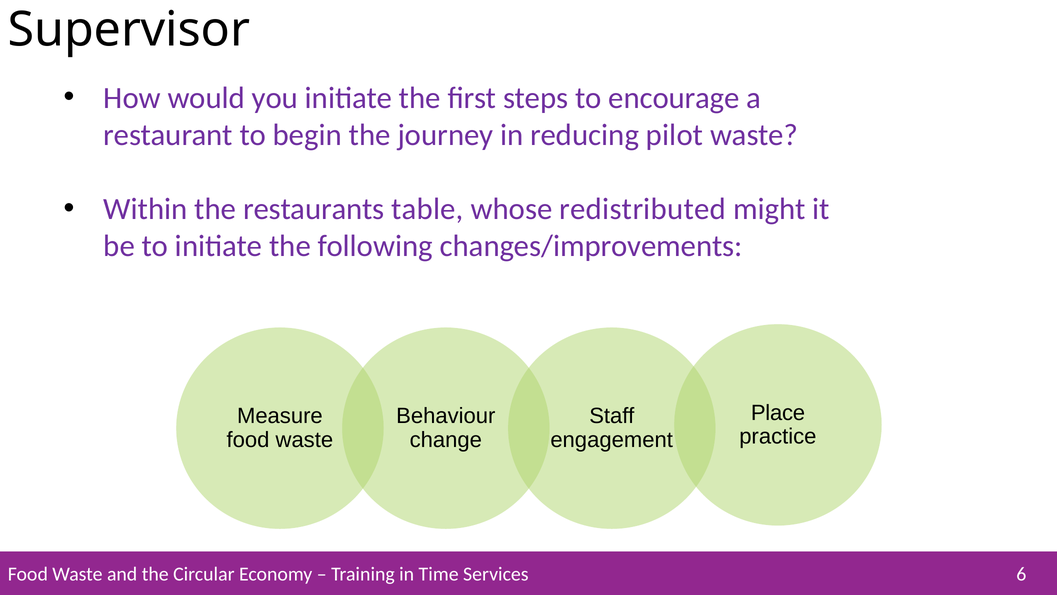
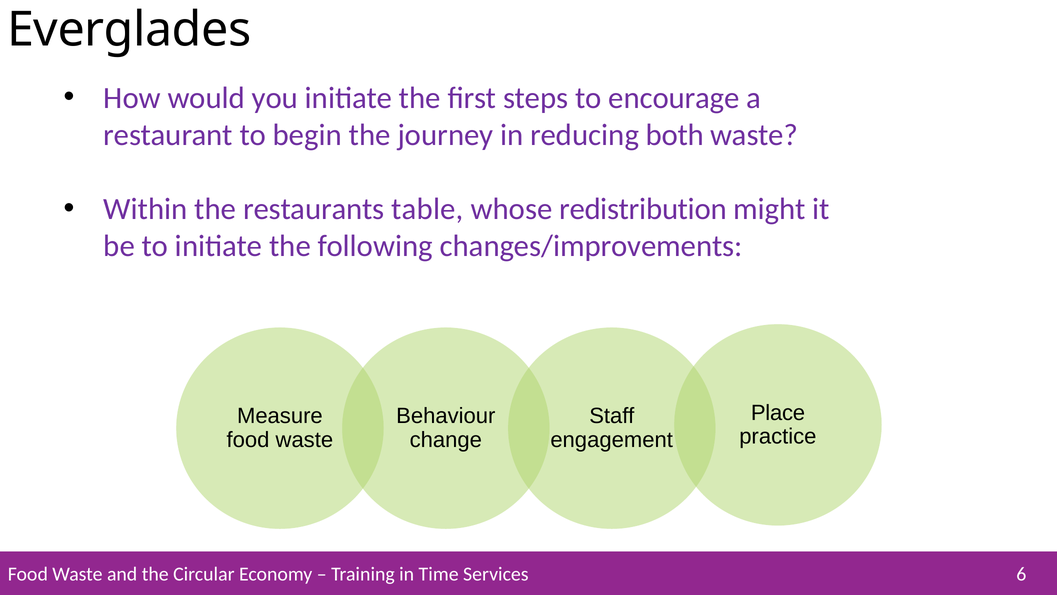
Supervisor: Supervisor -> Everglades
pilot: pilot -> both
redistributed: redistributed -> redistribution
